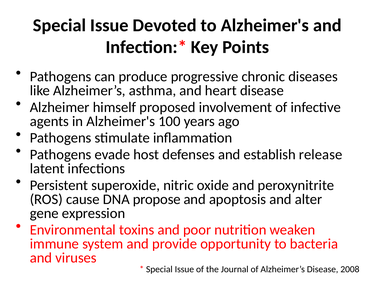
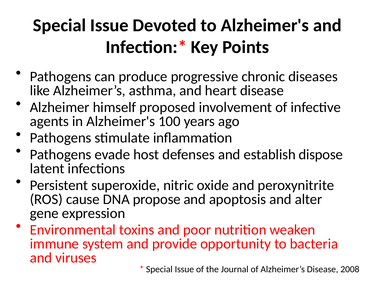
release: release -> dispose
